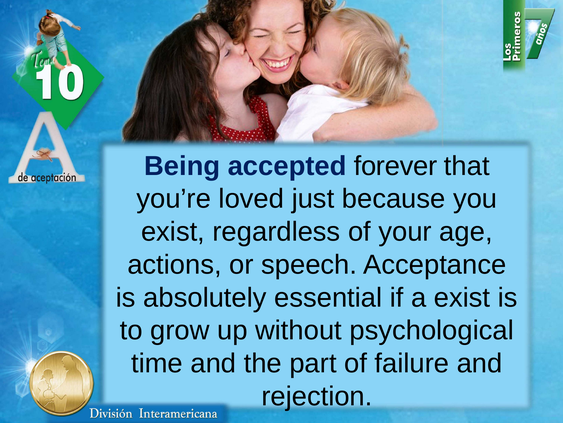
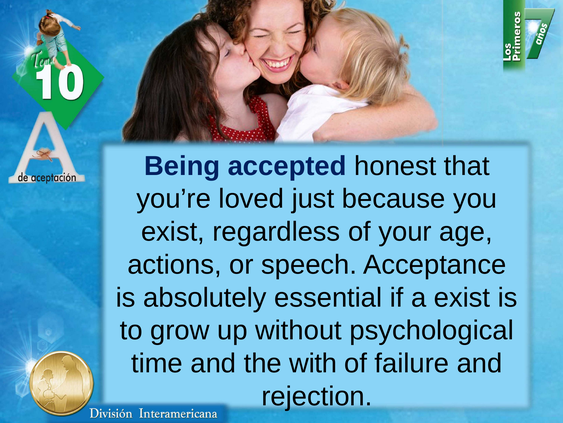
forever: forever -> honest
part: part -> with
